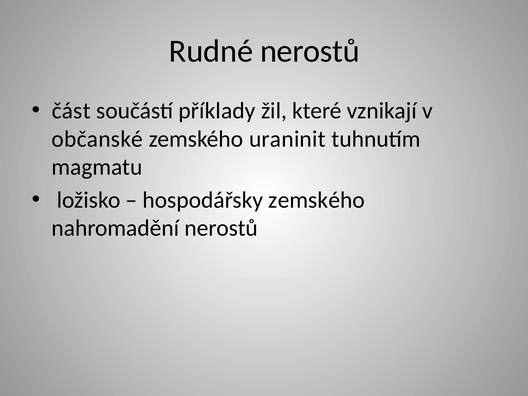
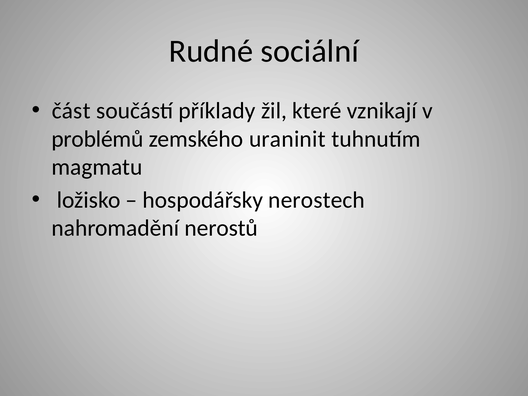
Rudné nerostů: nerostů -> sociální
občanské: občanské -> problémů
hospodářsky zemského: zemského -> nerostech
